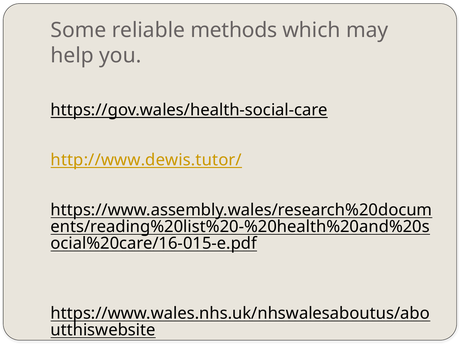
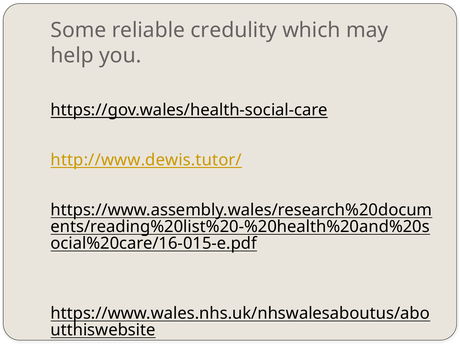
methods: methods -> credulity
